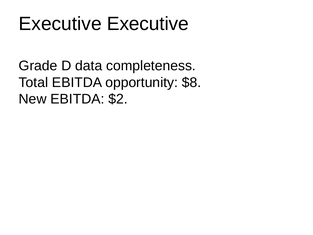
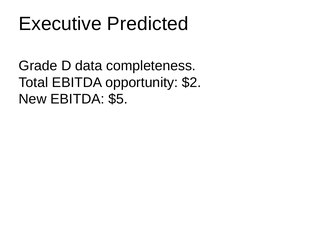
Executive Executive: Executive -> Predicted
$8: $8 -> $2
$2: $2 -> $5
